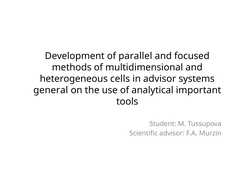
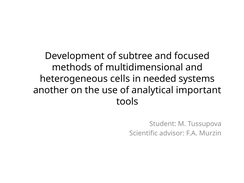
parallel: parallel -> subtree
in advisor: advisor -> needed
general: general -> another
